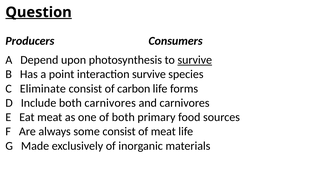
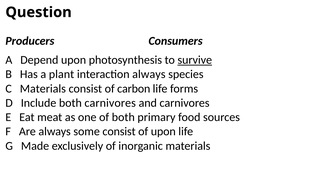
Question underline: present -> none
point: point -> plant
interaction survive: survive -> always
C Eliminate: Eliminate -> Materials
of meat: meat -> upon
